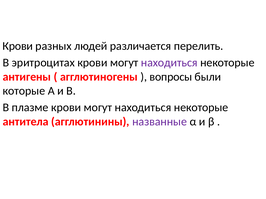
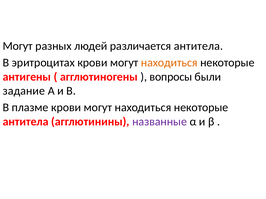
Крови at (18, 46): Крови -> Могут
различается перелить: перелить -> антитела
находиться at (169, 63) colour: purple -> orange
которые: которые -> задание
